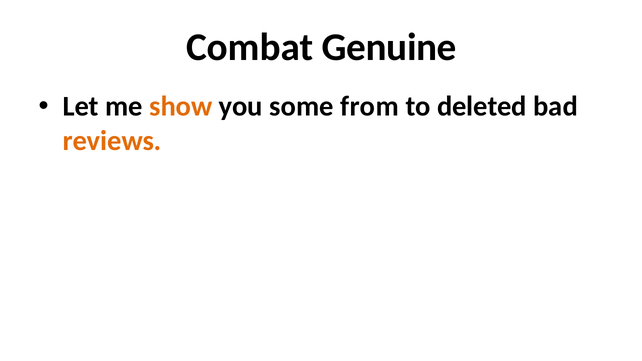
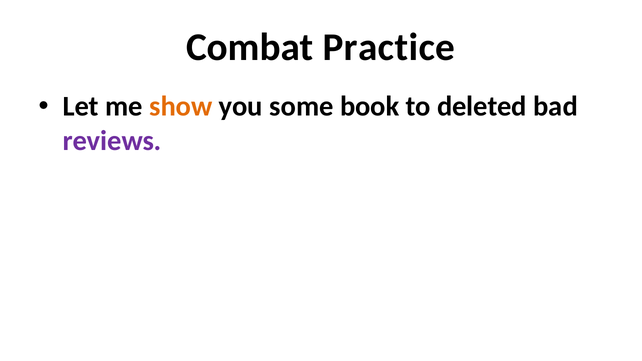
Genuine: Genuine -> Practice
from: from -> book
reviews colour: orange -> purple
